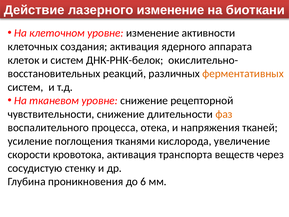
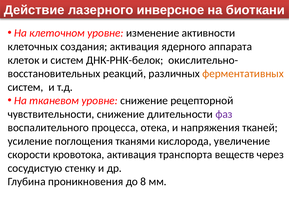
лазерного изменение: изменение -> инверсное
фаз colour: orange -> purple
6: 6 -> 8
